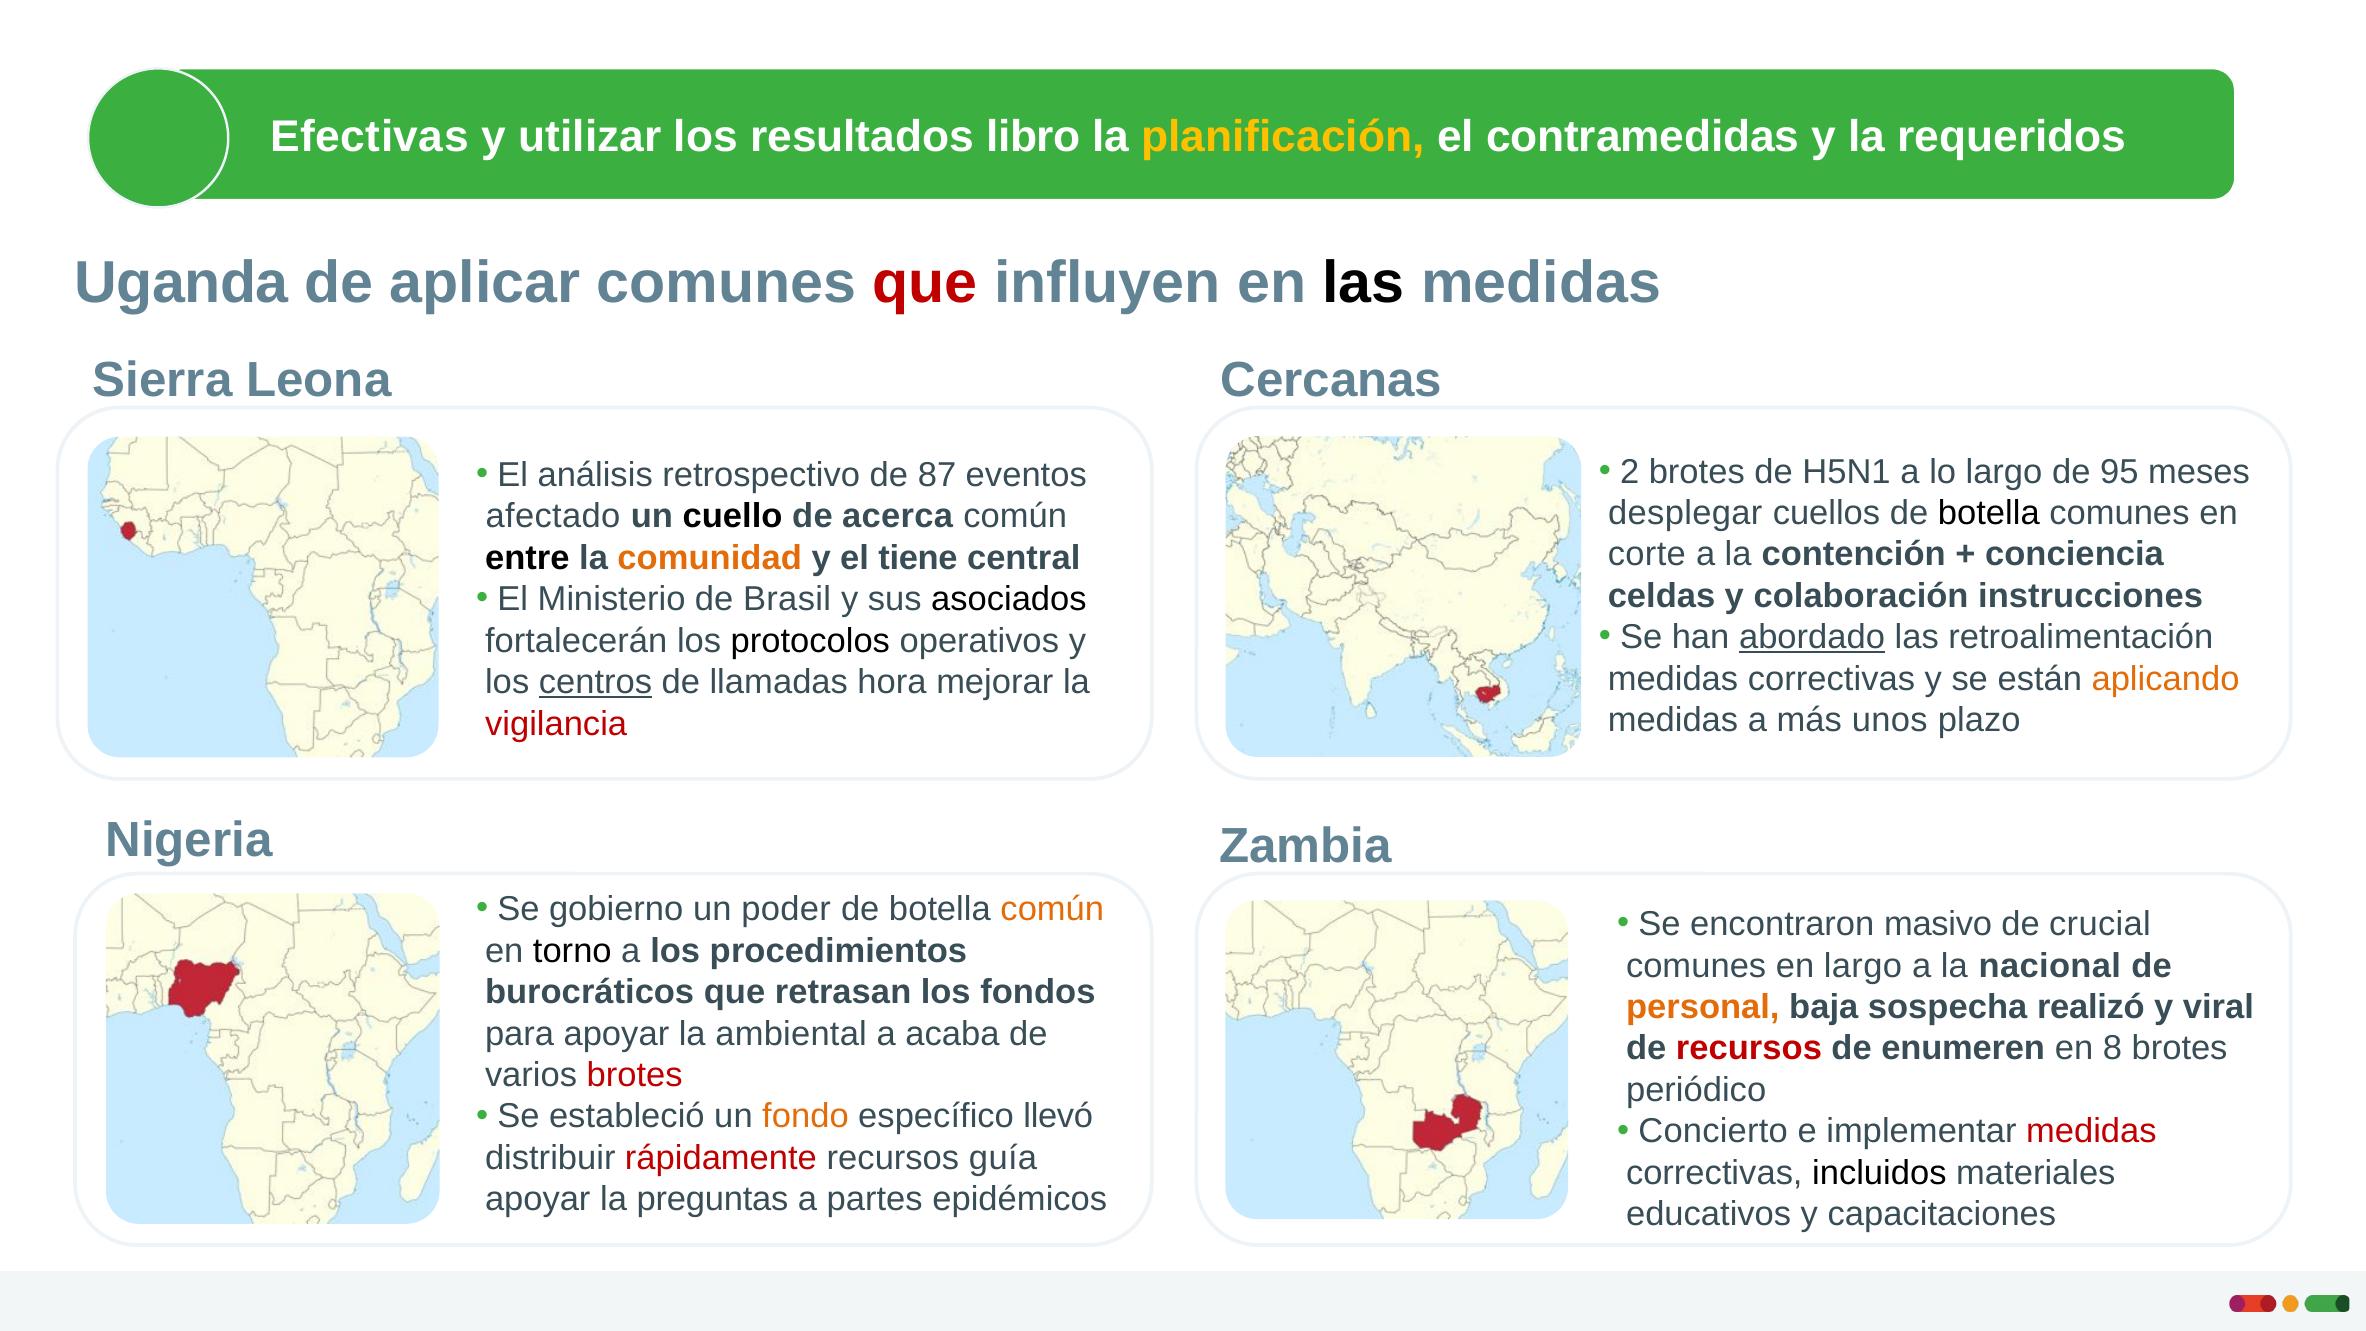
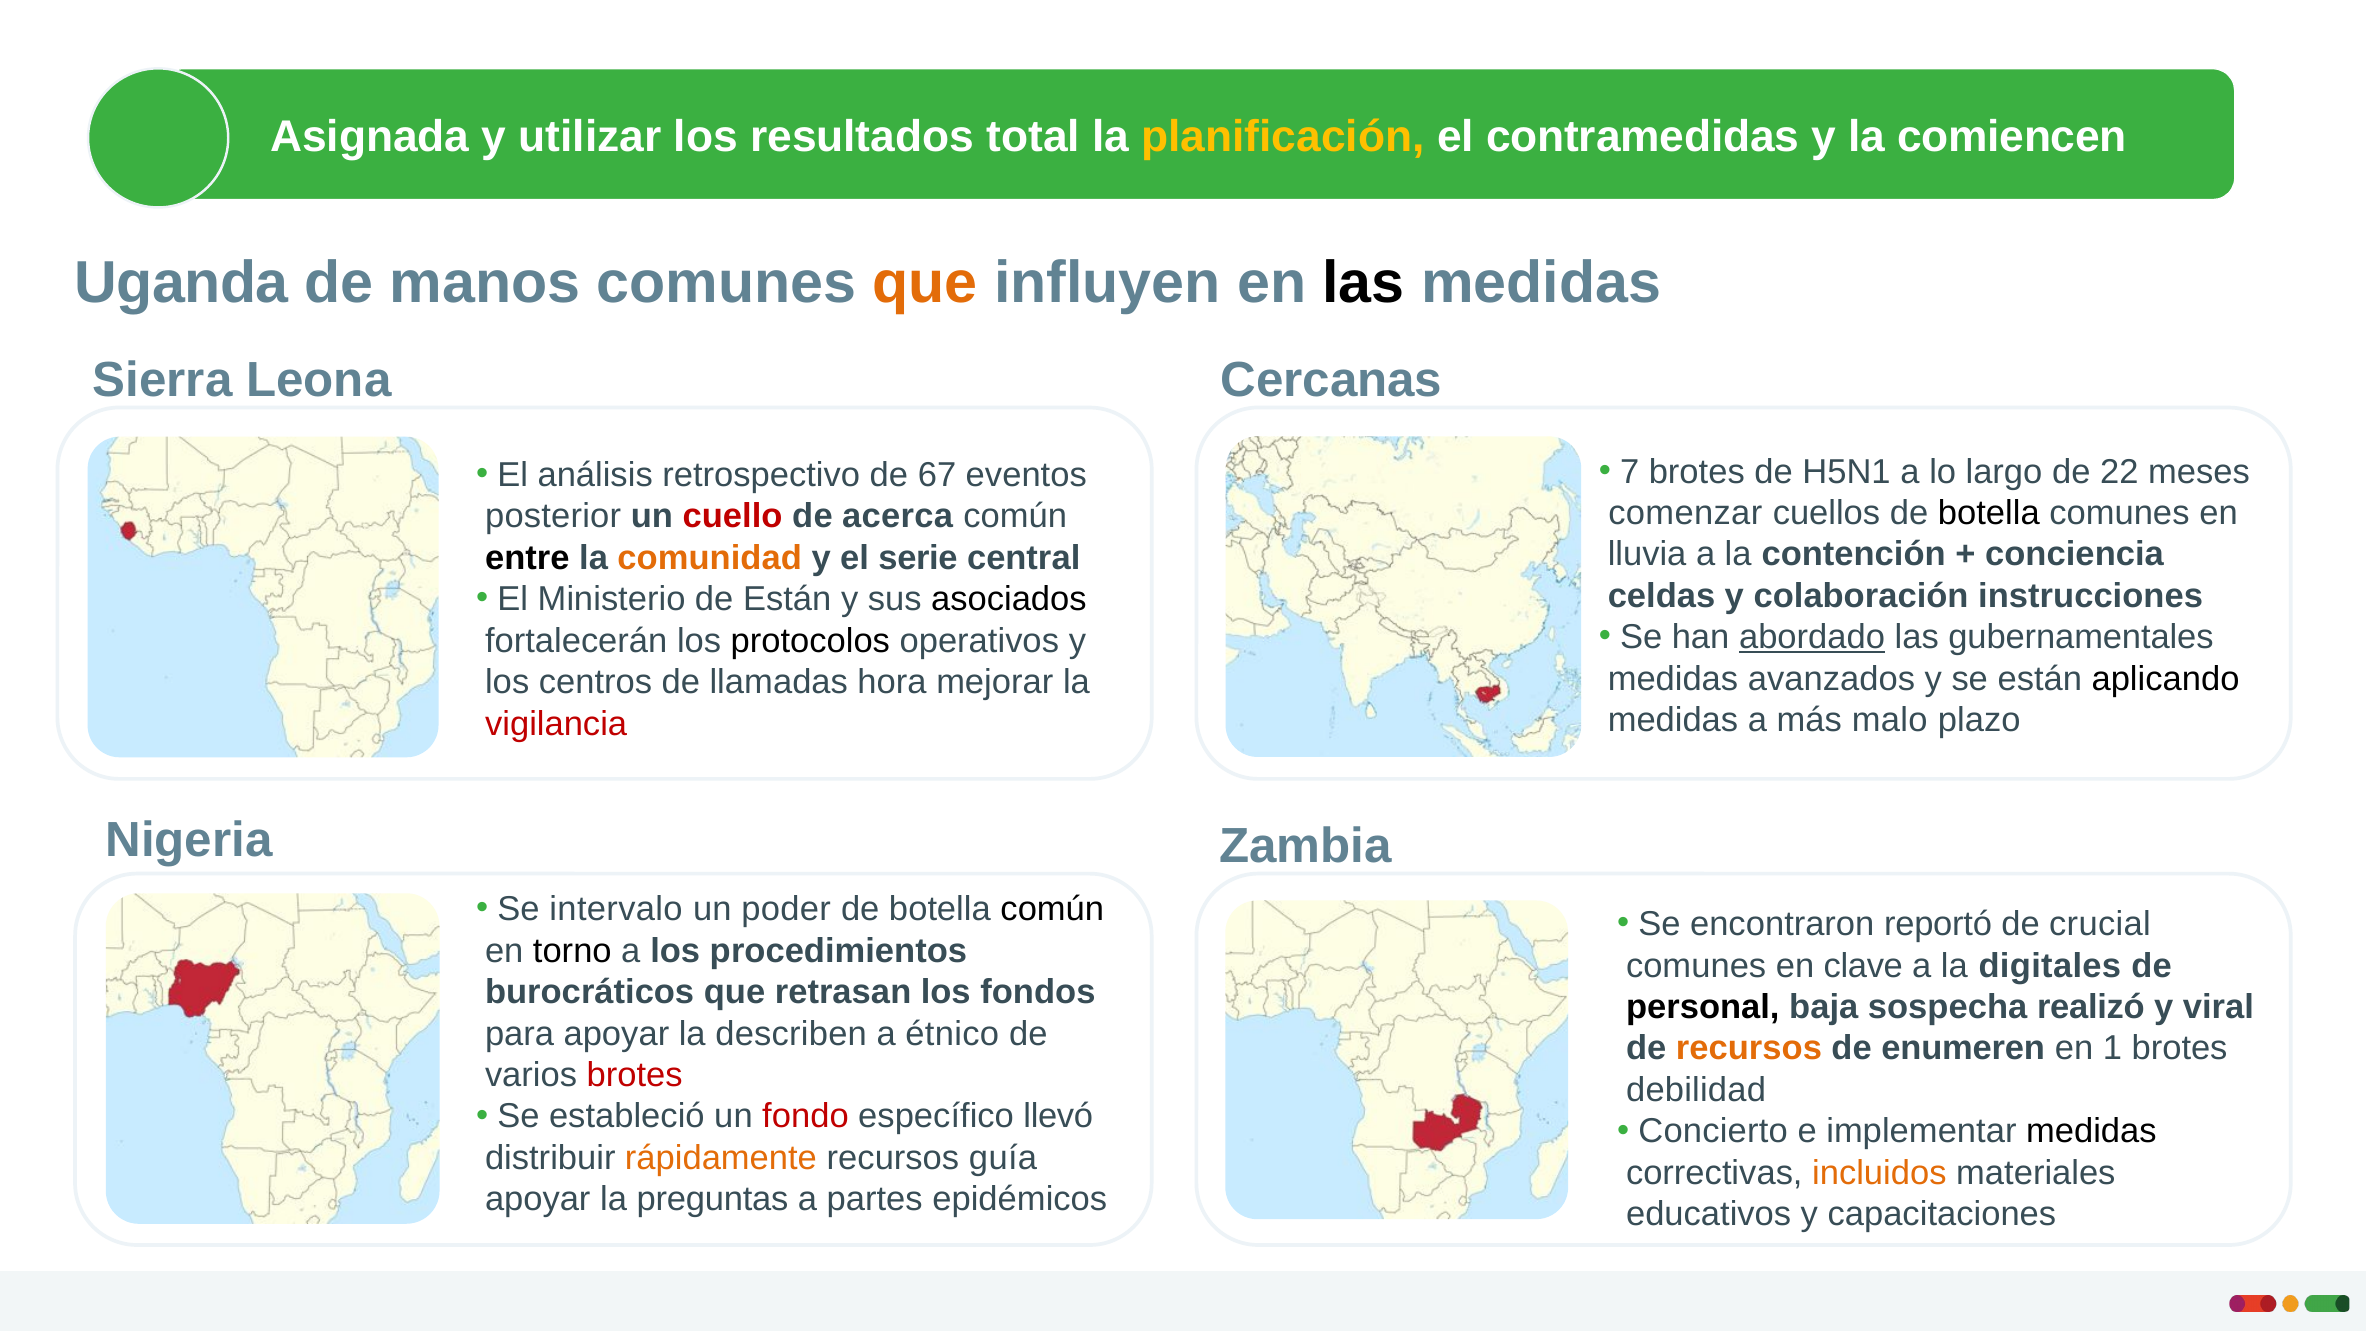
Efectivas: Efectivas -> Asignada
libro: libro -> total
requeridos: requeridos -> comiencen
aplicar: aplicar -> manos
que at (925, 283) colour: red -> orange
2: 2 -> 7
95: 95 -> 22
87: 87 -> 67
desplegar: desplegar -> comenzar
afectado: afectado -> posterior
cuello colour: black -> red
corte: corte -> lluvia
tiene: tiene -> serie
de Brasil: Brasil -> Están
retroalimentación: retroalimentación -> gubernamentales
correctivas at (1831, 679): correctivas -> avanzados
aplicando colour: orange -> black
centros underline: present -> none
unos: unos -> malo
gobierno: gobierno -> intervalo
común at (1052, 909) colour: orange -> black
masivo: masivo -> reportó
en largo: largo -> clave
nacional: nacional -> digitales
personal colour: orange -> black
ambiental: ambiental -> describen
acaba: acaba -> étnico
recursos at (1749, 1048) colour: red -> orange
8: 8 -> 1
periódico: periódico -> debilidad
fondo colour: orange -> red
medidas at (2091, 1131) colour: red -> black
rápidamente colour: red -> orange
incluidos colour: black -> orange
